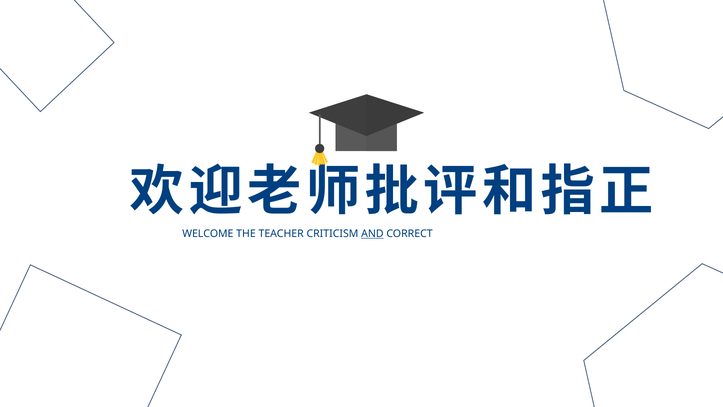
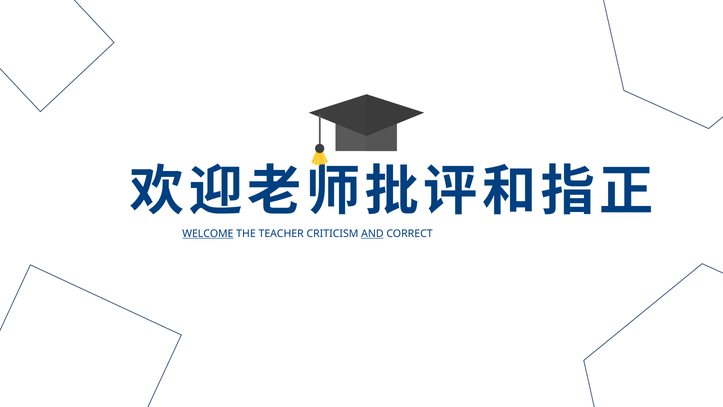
WELCOME underline: none -> present
